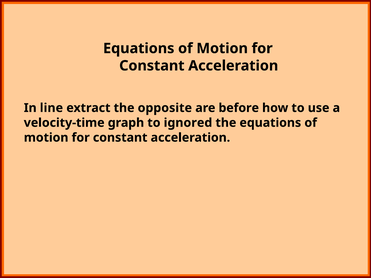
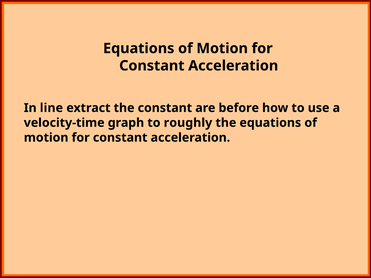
the opposite: opposite -> constant
ignored: ignored -> roughly
